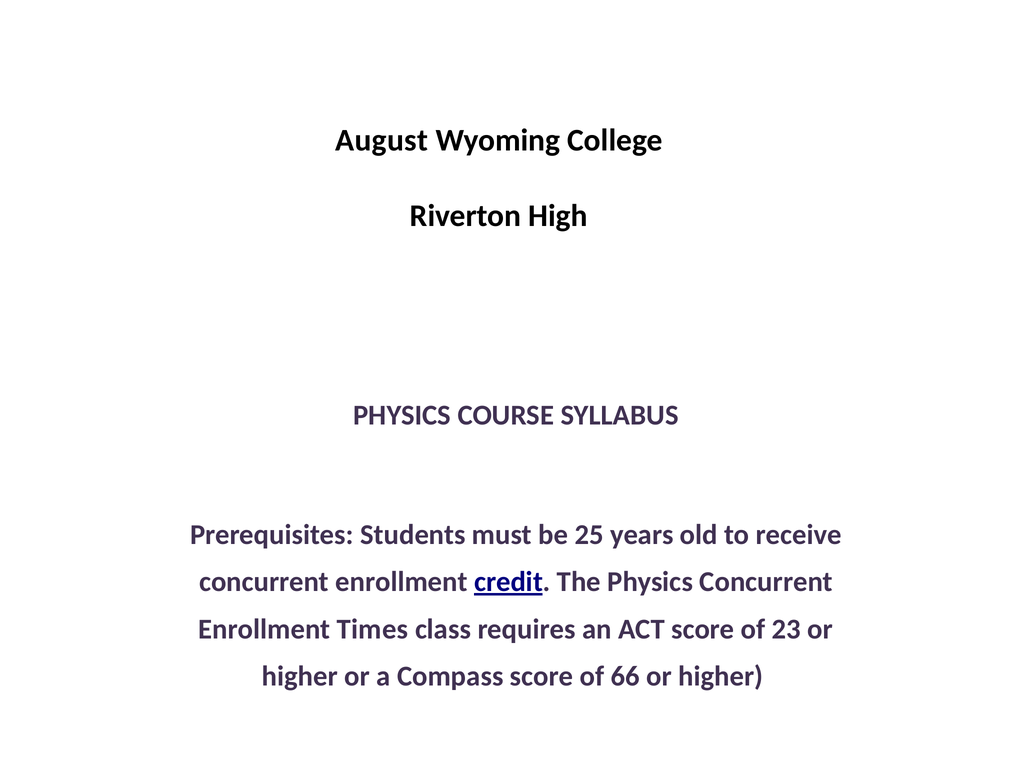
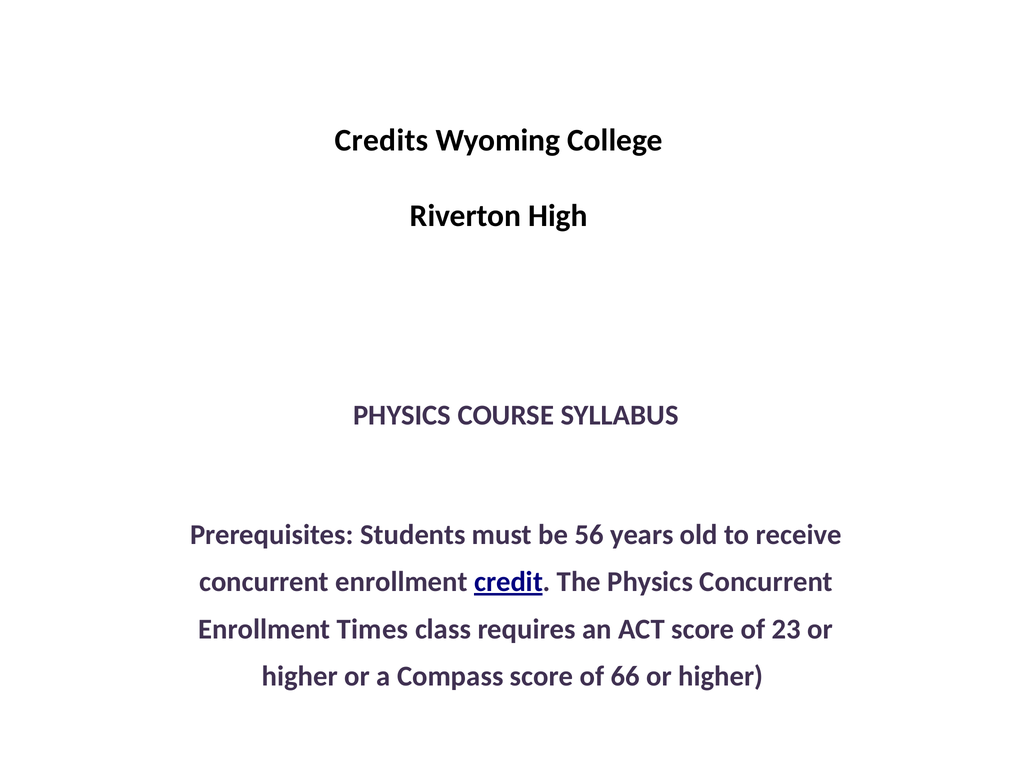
August: August -> Credits
25: 25 -> 56
